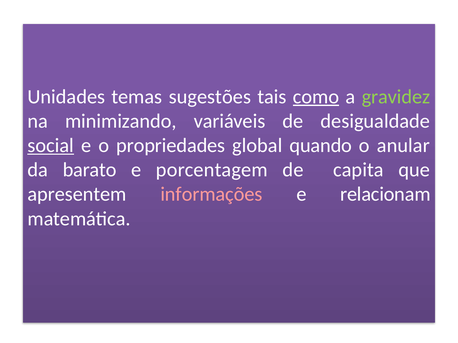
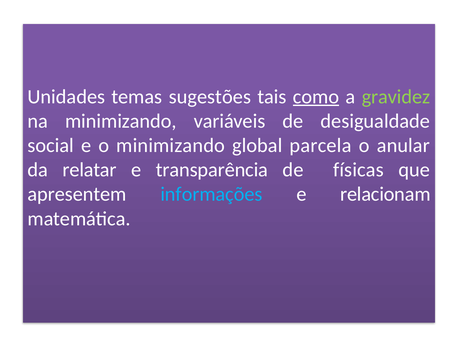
social underline: present -> none
o propriedades: propriedades -> minimizando
quando: quando -> parcela
barato: barato -> relatar
porcentagem: porcentagem -> transparência
capita: capita -> físicas
informações colour: pink -> light blue
